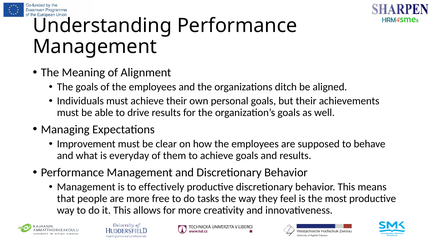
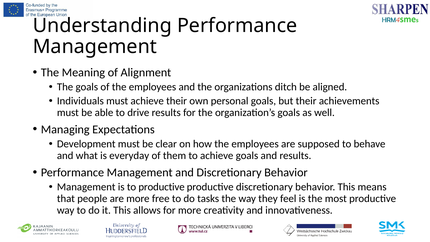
Improvement: Improvement -> Development
to effectively: effectively -> productive
